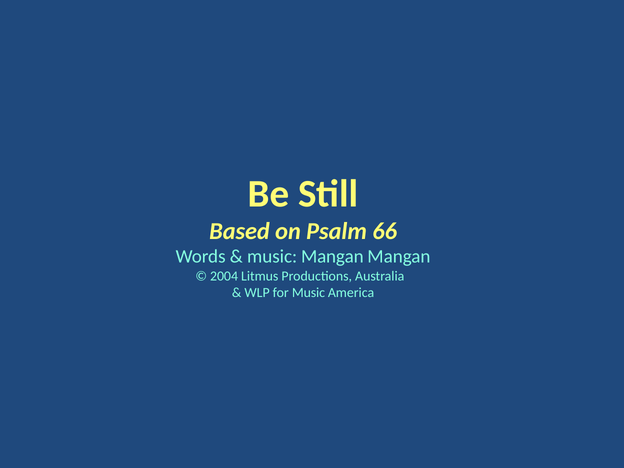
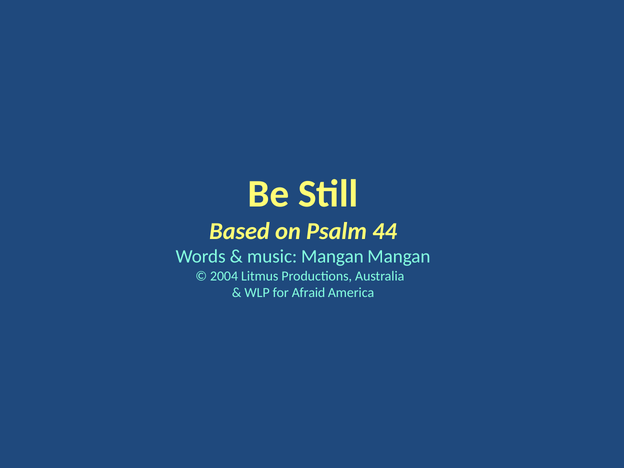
66: 66 -> 44
for Music: Music -> Afraid
